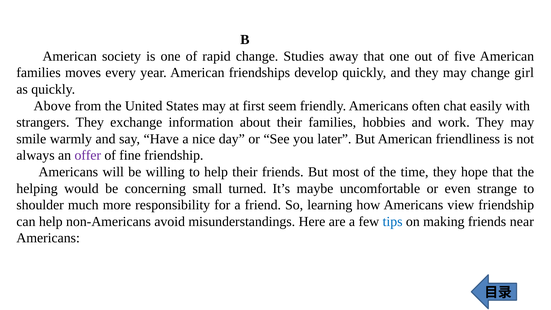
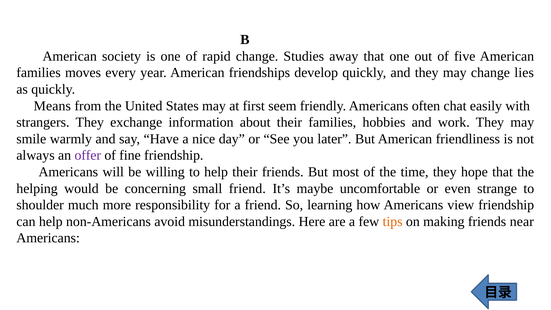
girl: girl -> lies
Above: Above -> Means
small turned: turned -> friend
tips colour: blue -> orange
